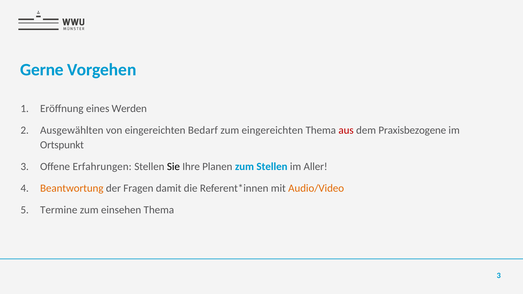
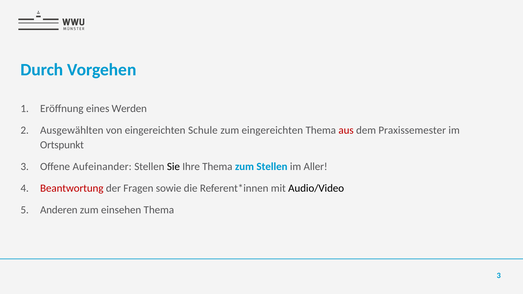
Gerne: Gerne -> Durch
Bedarf: Bedarf -> Schule
Praxisbezogene: Praxisbezogene -> Praxissemester
Erfahrungen: Erfahrungen -> Aufeinander
Ihre Planen: Planen -> Thema
Beantwortung colour: orange -> red
damit: damit -> sowie
Audio/Video colour: orange -> black
Termine: Termine -> Anderen
